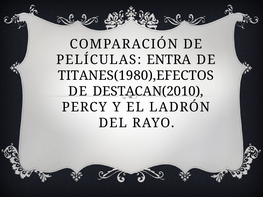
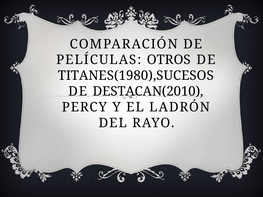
ENTRA: ENTRA -> OTROS
TITANES(1980),EFECTOS: TITANES(1980),EFECTOS -> TITANES(1980),SUCESOS
